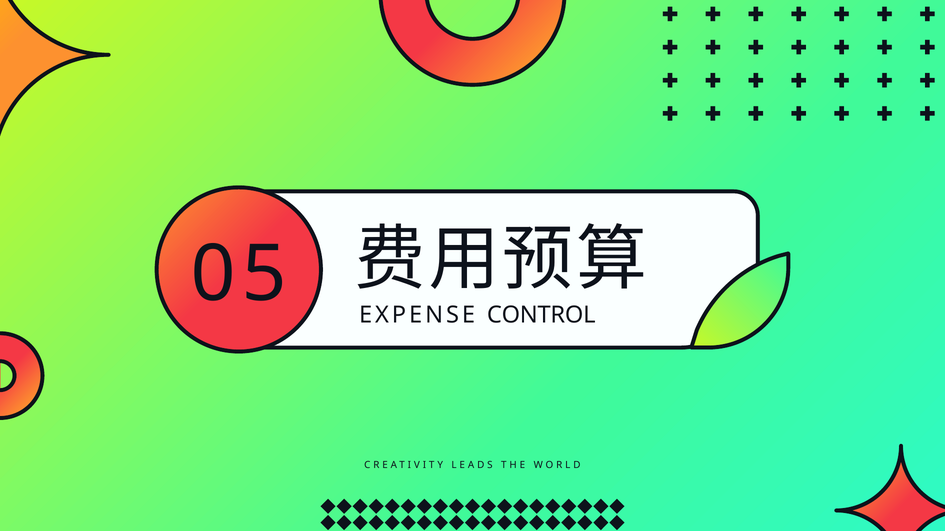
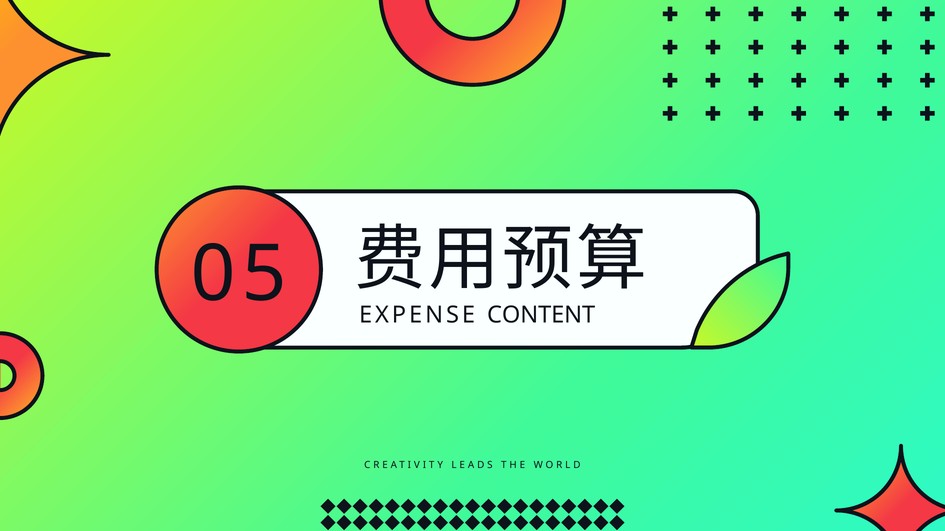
CONTROL: CONTROL -> CONTENT
